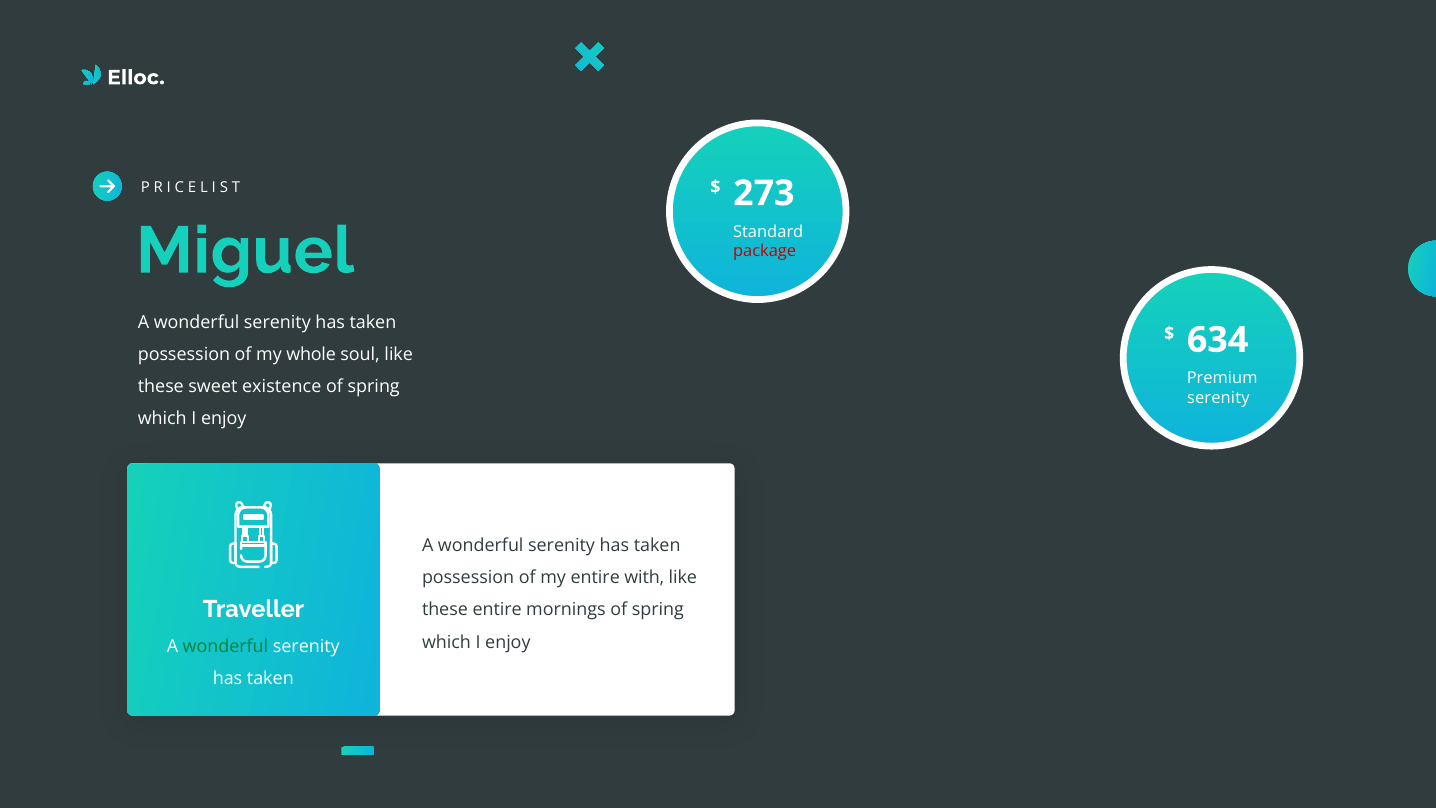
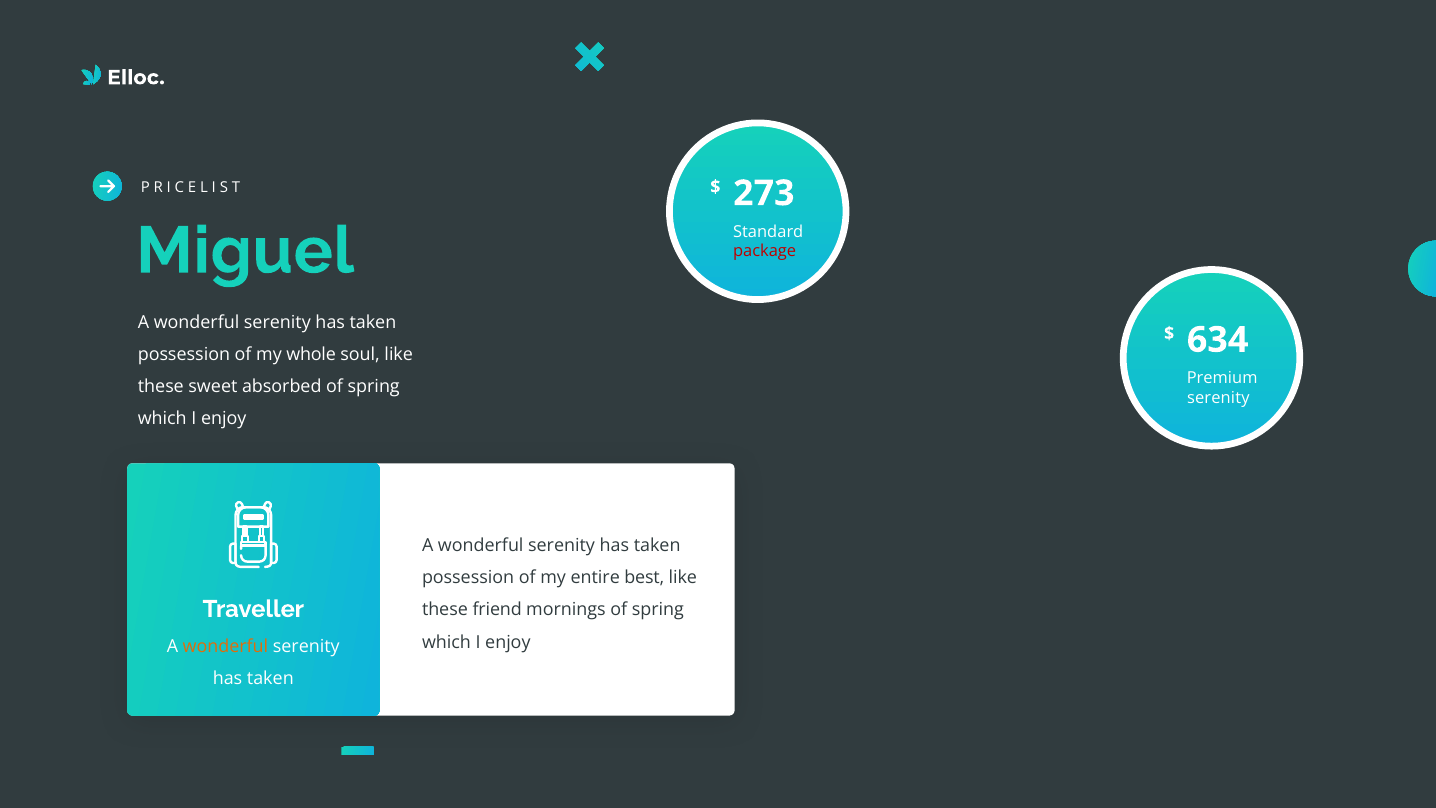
existence: existence -> absorbed
with: with -> best
these entire: entire -> friend
wonderful at (225, 646) colour: green -> orange
